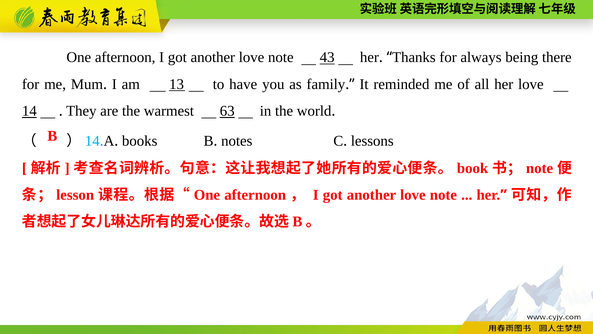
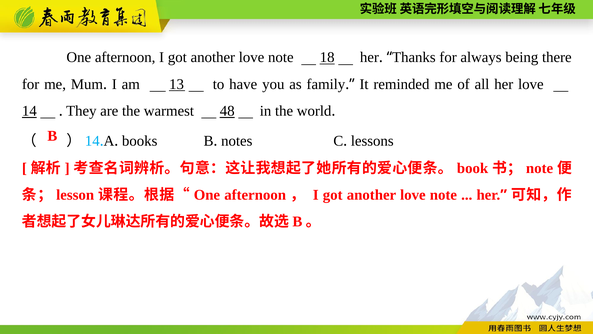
43: 43 -> 18
63: 63 -> 48
